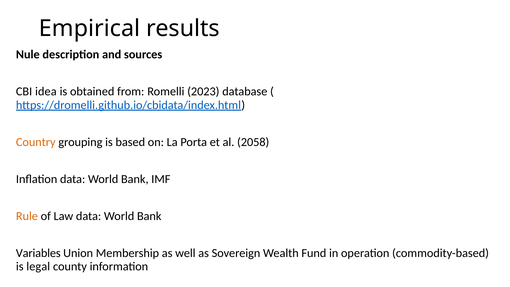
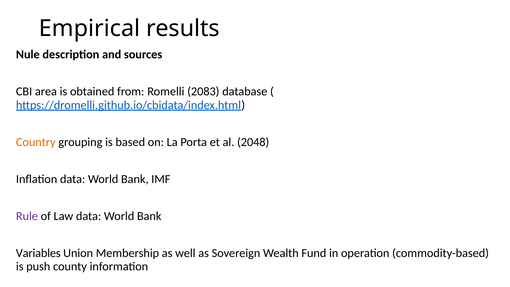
idea: idea -> area
2023: 2023 -> 2083
2058: 2058 -> 2048
Rule colour: orange -> purple
legal: legal -> push
